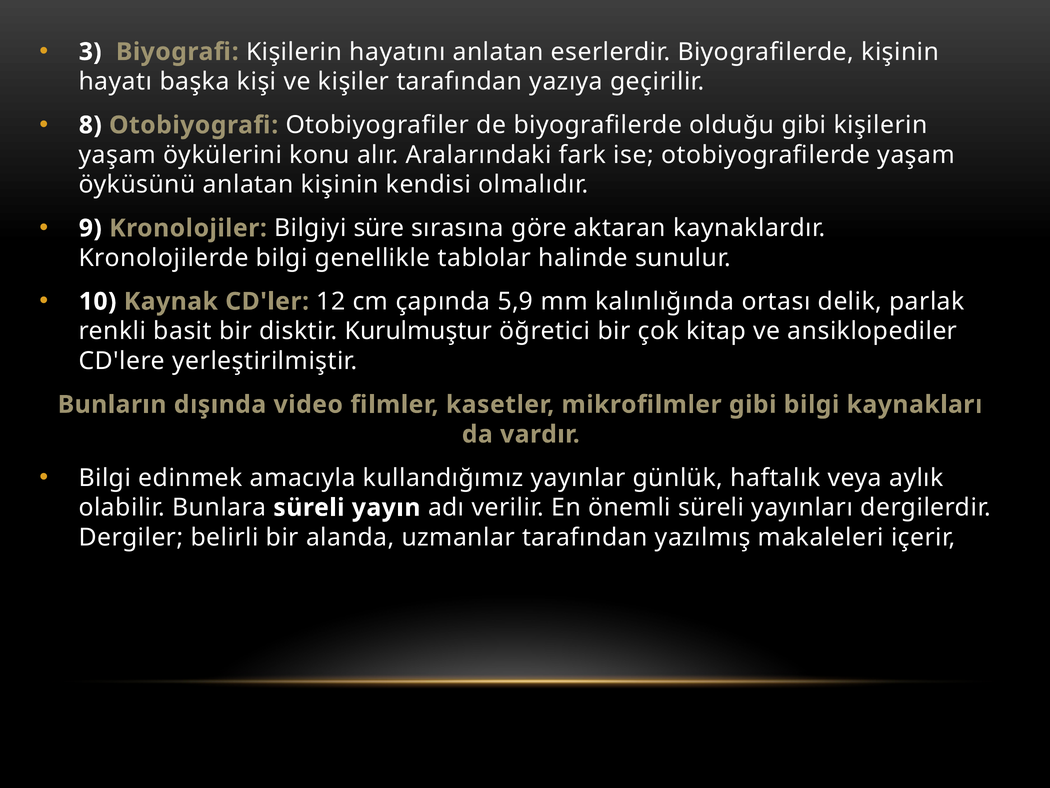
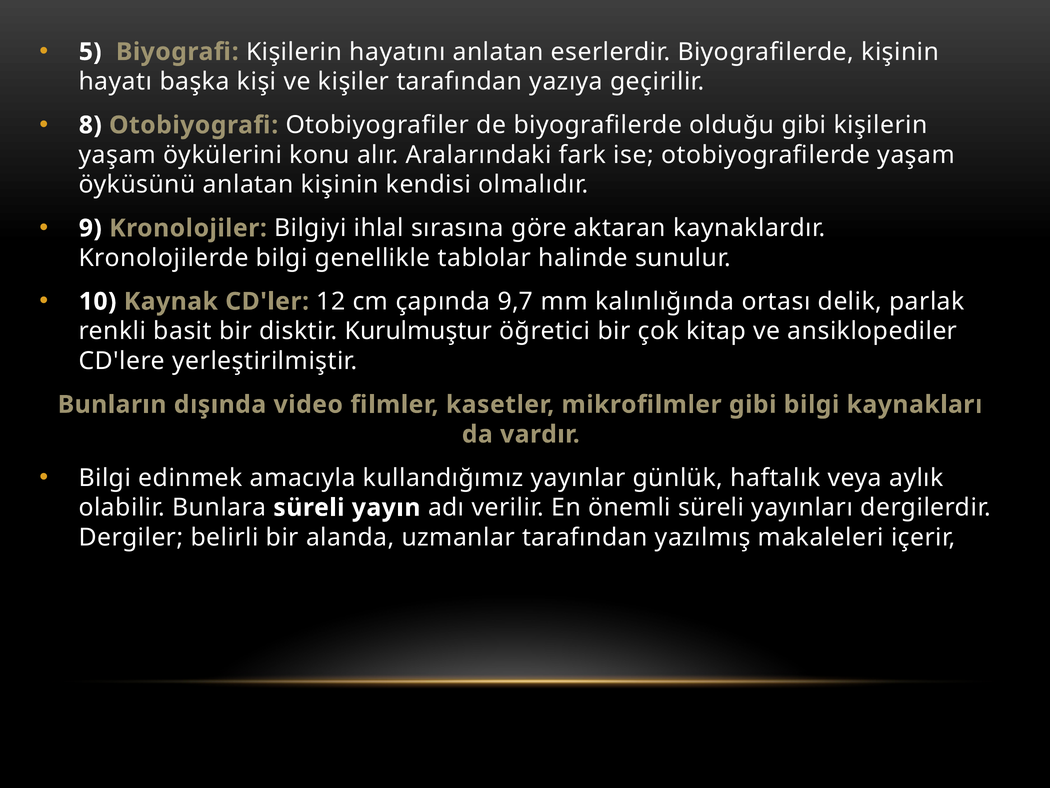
3: 3 -> 5
süre: süre -> ihlal
5,9: 5,9 -> 9,7
